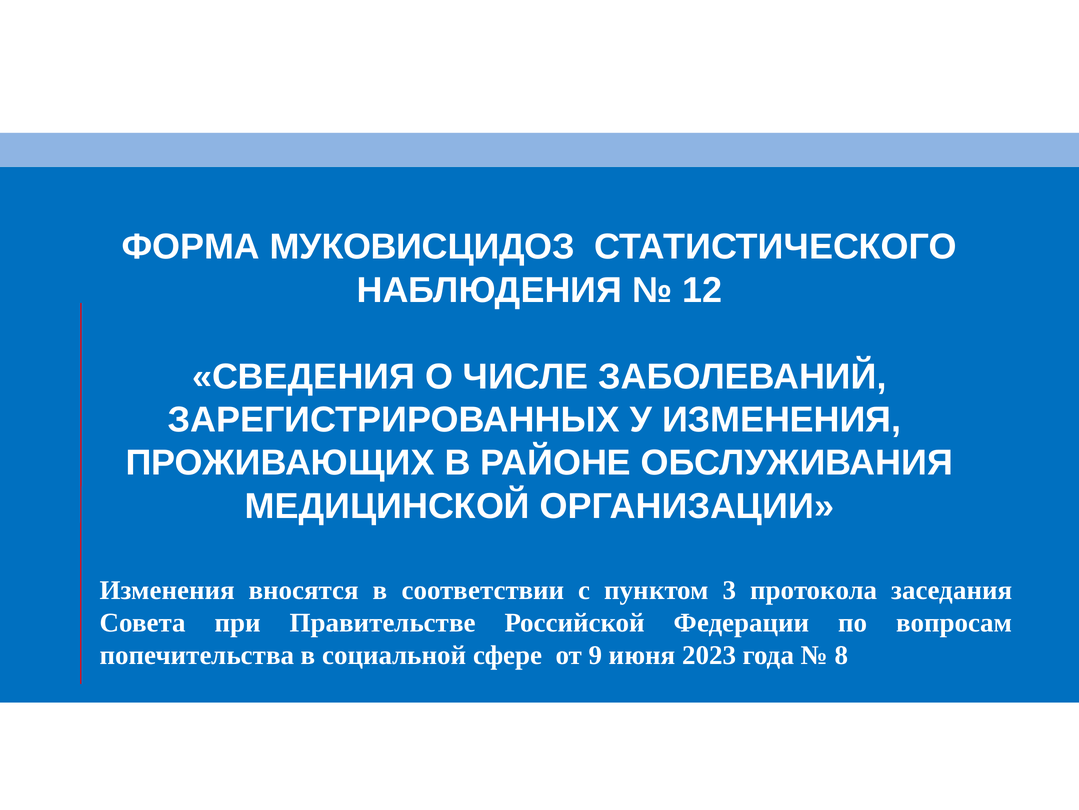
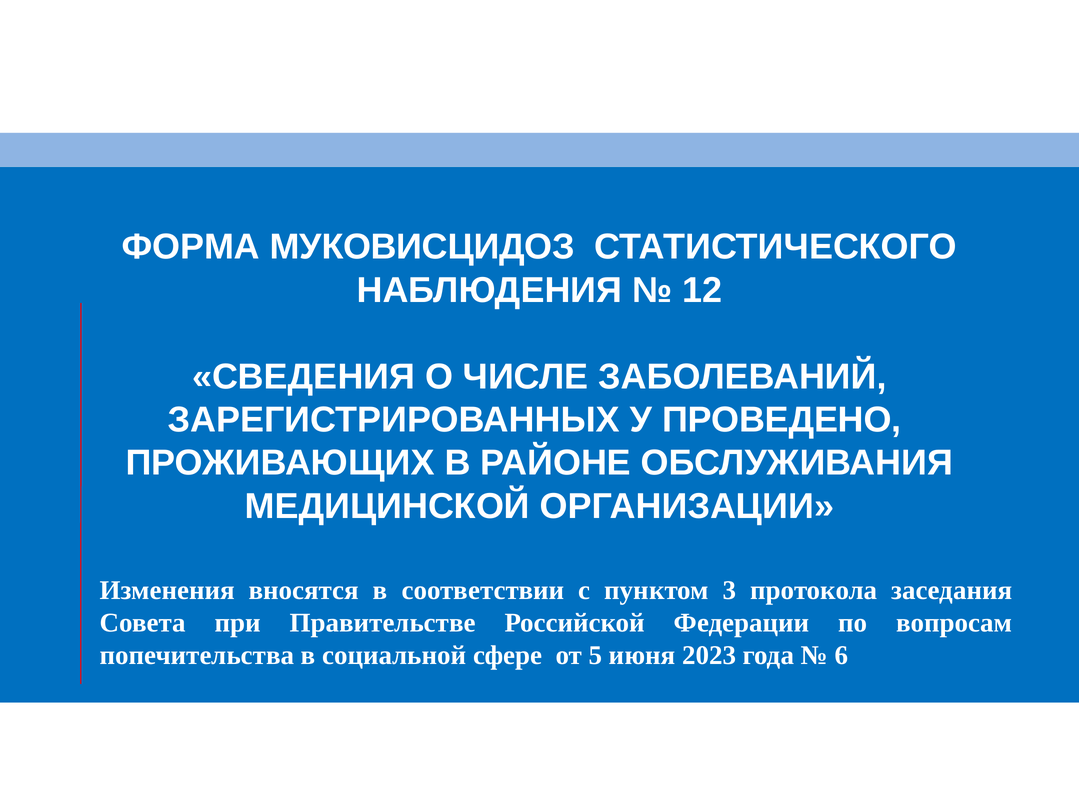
У ИЗМЕНЕНИЯ: ИЗМЕНЕНИЯ -> ПРОВЕДЕНО
9: 9 -> 5
8: 8 -> 6
